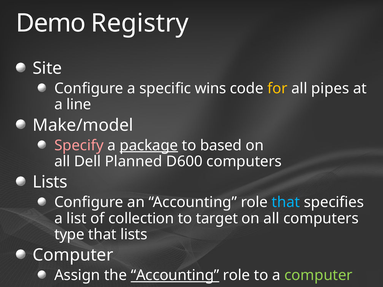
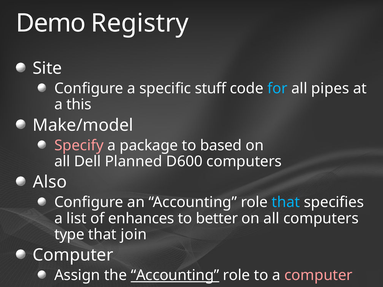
wins: wins -> stuff
for colour: yellow -> light blue
line: line -> this
package underline: present -> none
Lists at (50, 182): Lists -> Also
collection: collection -> enhances
target: target -> better
that lists: lists -> join
computer at (318, 276) colour: light green -> pink
